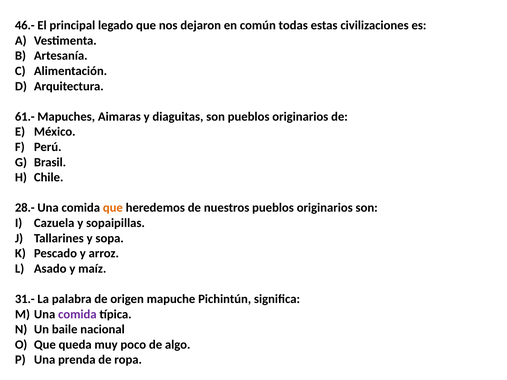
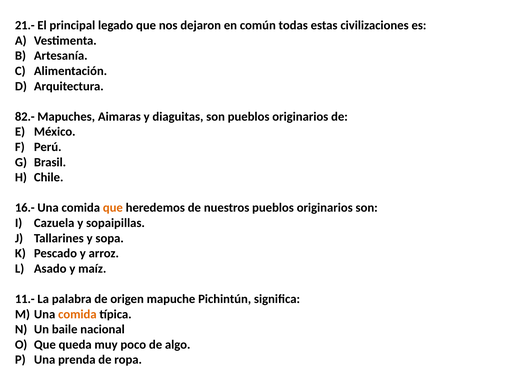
46.-: 46.- -> 21.-
61.-: 61.- -> 82.-
28.-: 28.- -> 16.-
31.-: 31.- -> 11.-
comida at (77, 314) colour: purple -> orange
